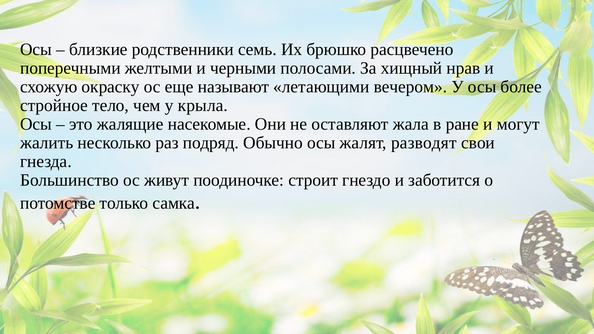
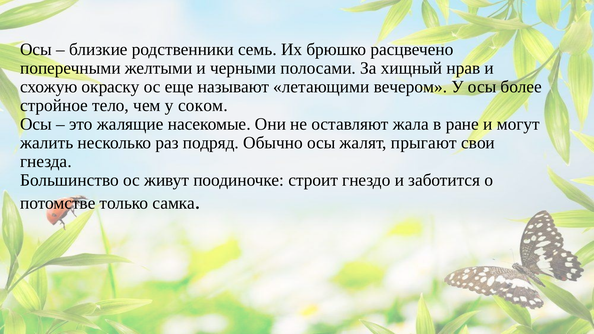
крыла: крыла -> соком
разводят: разводят -> прыгают
